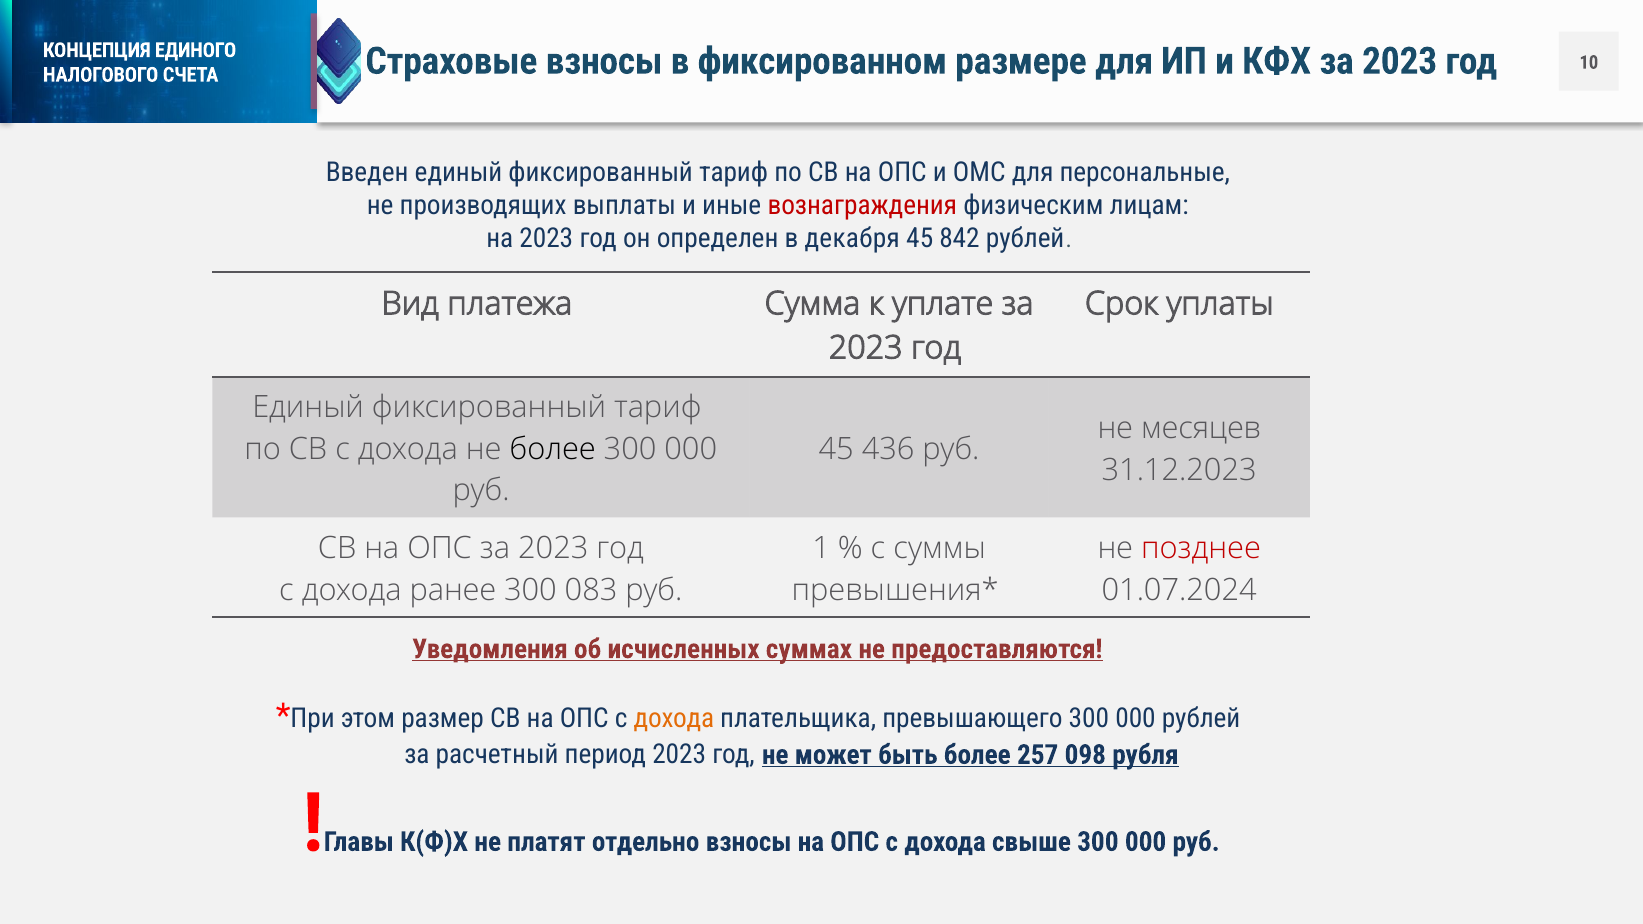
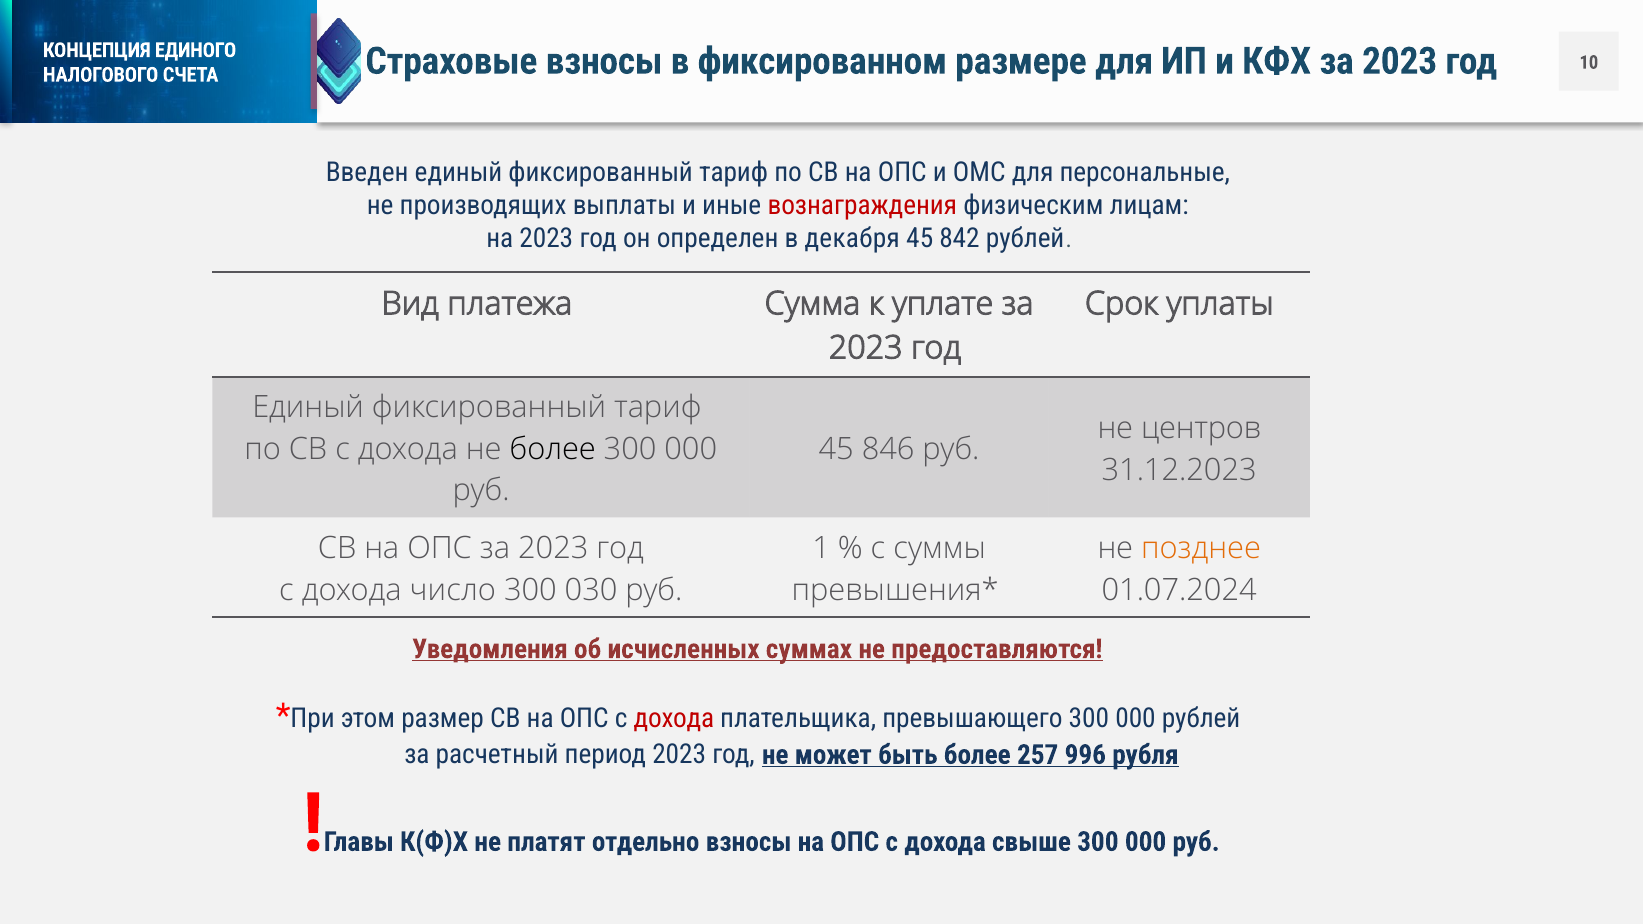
месяцев: месяцев -> центров
436: 436 -> 846
позднее colour: red -> orange
ранее: ранее -> число
083: 083 -> 030
дохода at (674, 718) colour: orange -> red
098: 098 -> 996
